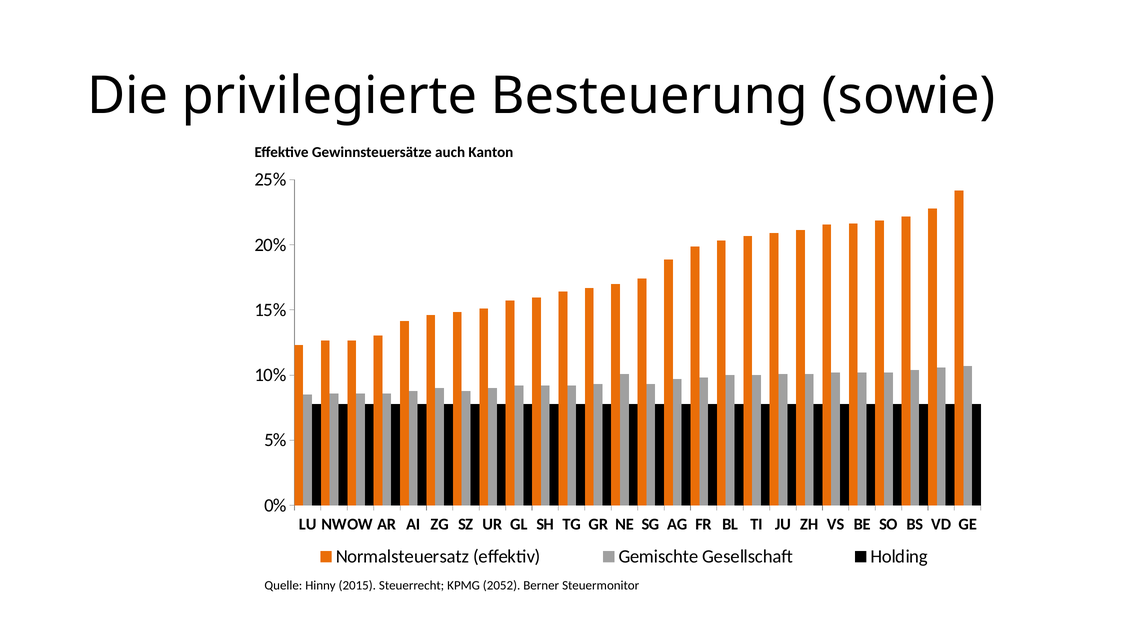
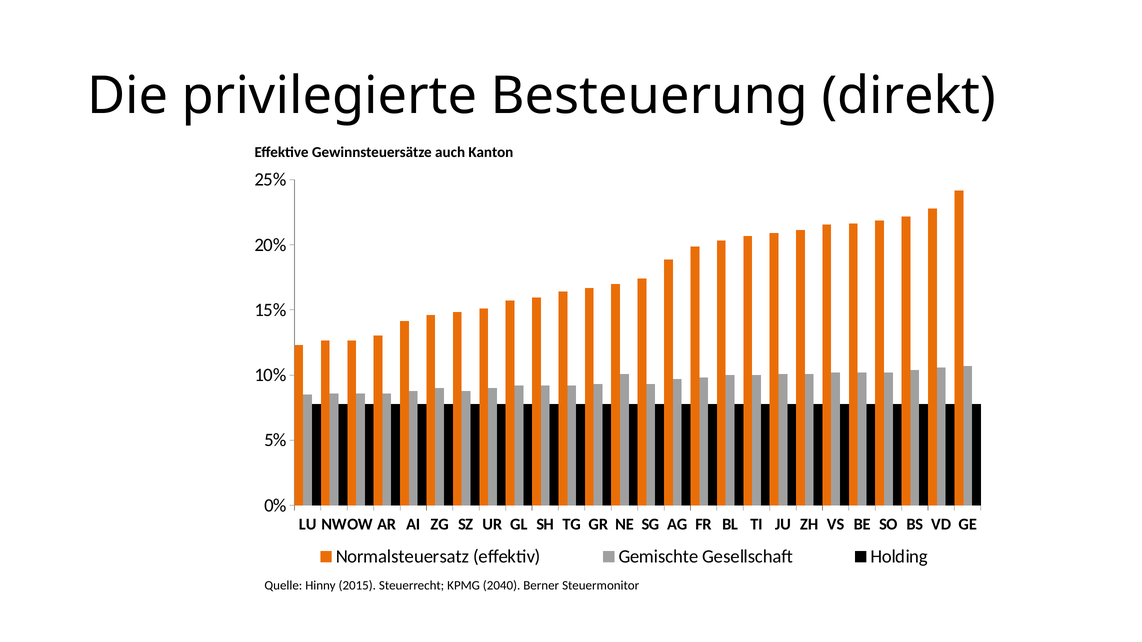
sowie: sowie -> direkt
2052: 2052 -> 2040
